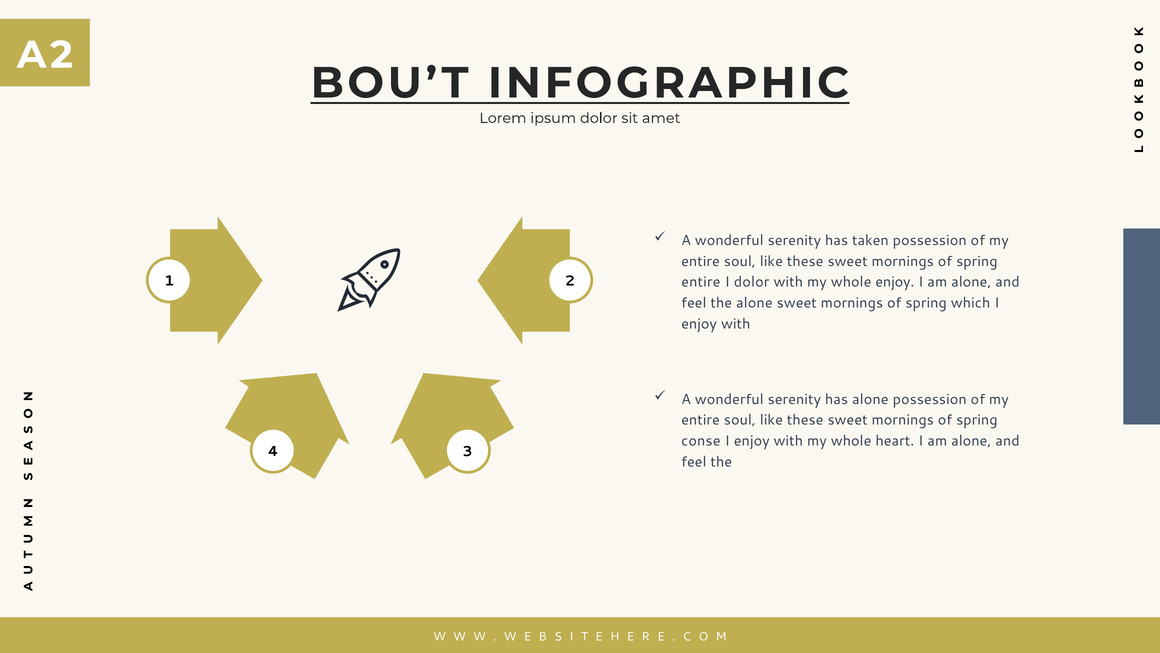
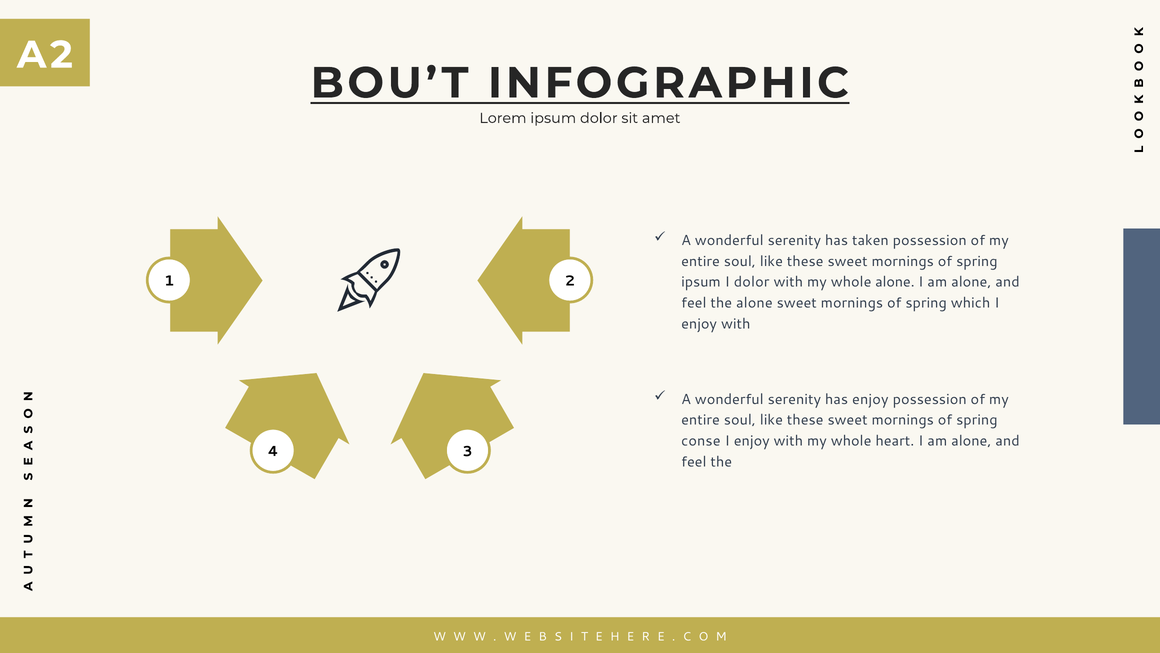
entire at (701, 282): entire -> ipsum
whole enjoy: enjoy -> alone
has alone: alone -> enjoy
